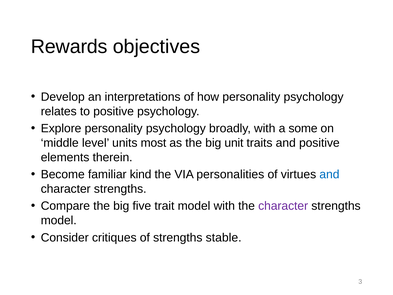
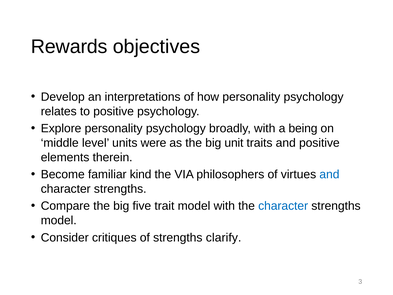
some: some -> being
most: most -> were
personalities: personalities -> philosophers
character at (283, 206) colour: purple -> blue
stable: stable -> clarify
